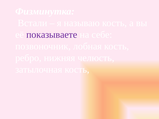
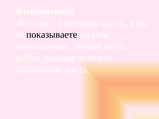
показываете colour: purple -> black
